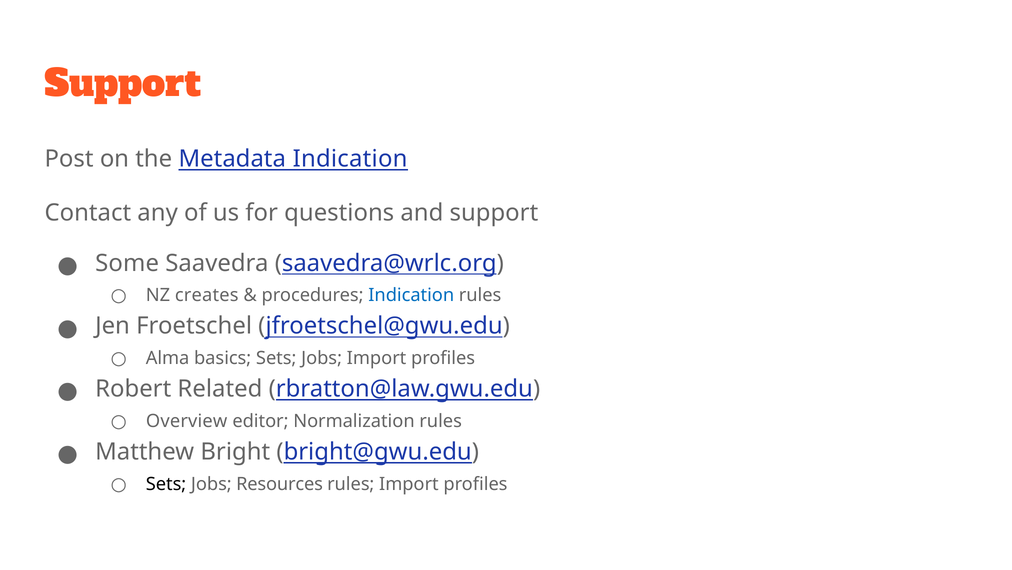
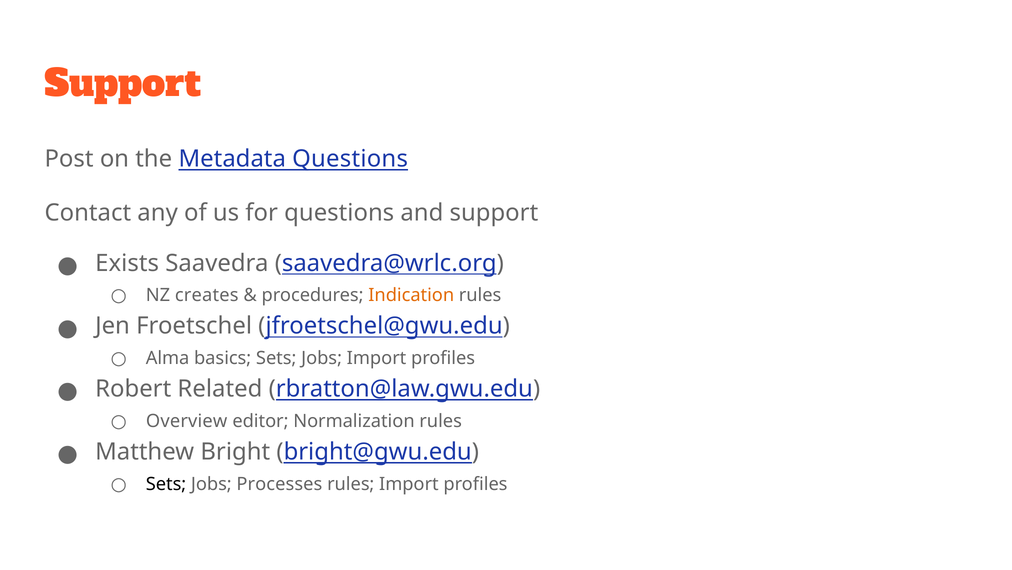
Metadata Indication: Indication -> Questions
Some: Some -> Exists
Indication at (411, 295) colour: blue -> orange
Resources: Resources -> Processes
